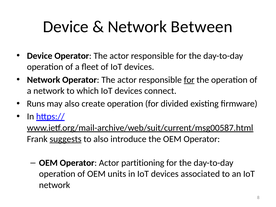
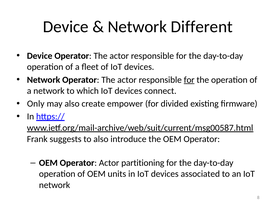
Between: Between -> Different
Runs: Runs -> Only
create operation: operation -> empower
suggests underline: present -> none
